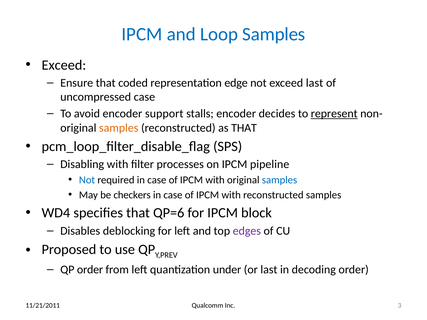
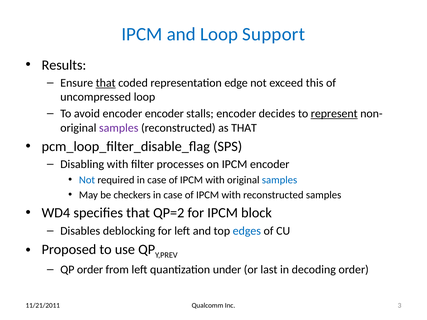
Loop Samples: Samples -> Support
Exceed at (64, 65): Exceed -> Results
that at (106, 83) underline: none -> present
exceed last: last -> this
uncompressed case: case -> loop
encoder support: support -> encoder
samples at (119, 128) colour: orange -> purple
IPCM pipeline: pipeline -> encoder
QP=6: QP=6 -> QP=2
edges colour: purple -> blue
